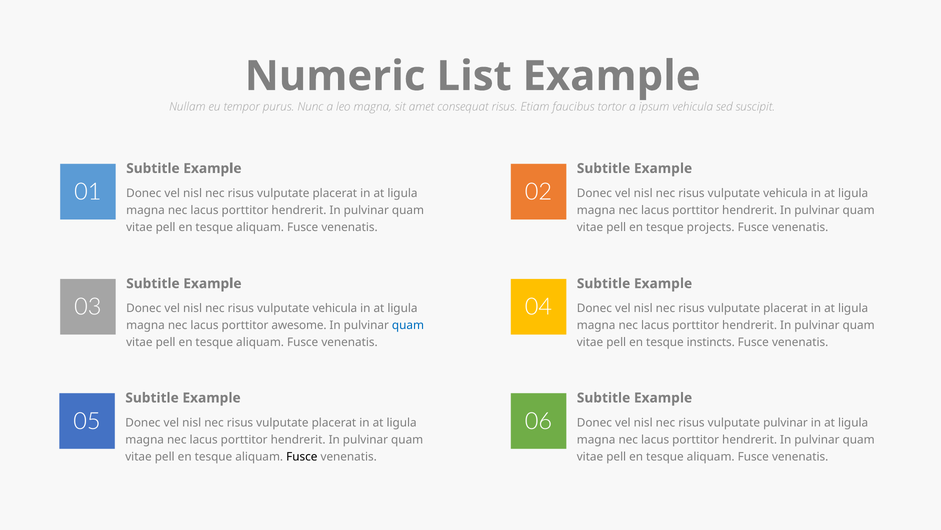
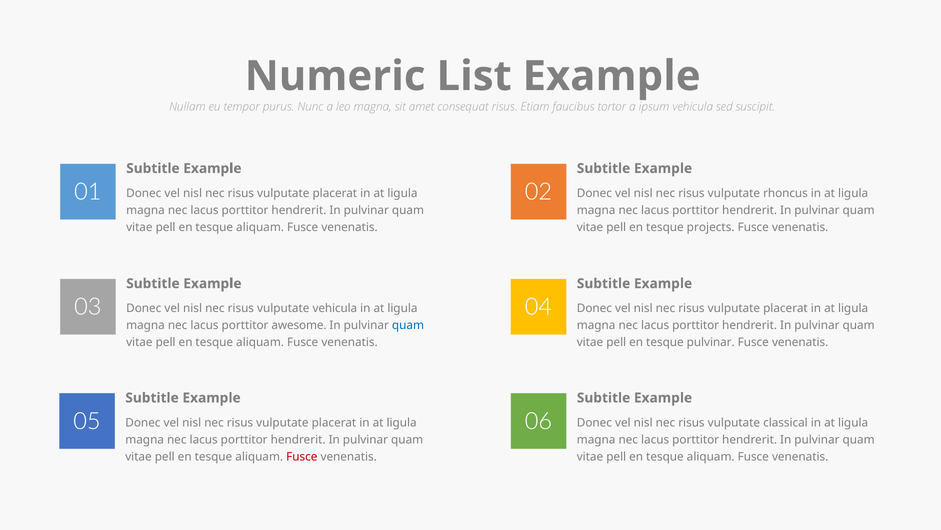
vehicula at (785, 193): vehicula -> rhoncus
tesque instincts: instincts -> pulvinar
vulputate pulvinar: pulvinar -> classical
Fusce at (302, 456) colour: black -> red
